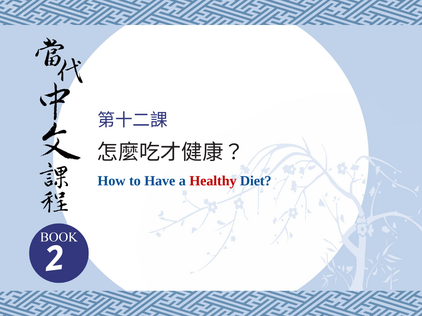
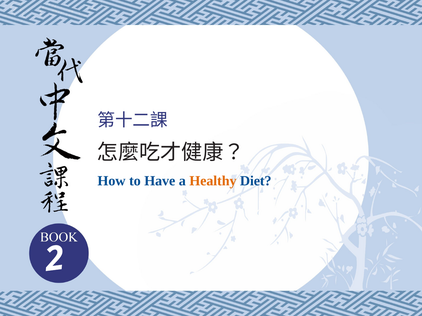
Healthy colour: red -> orange
